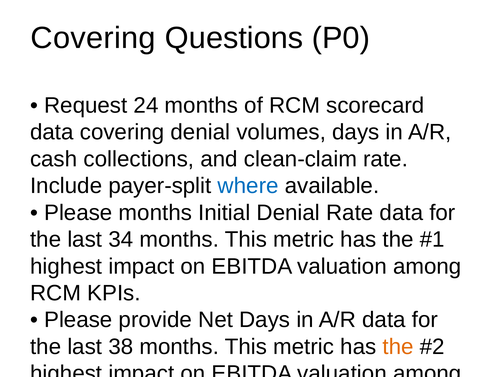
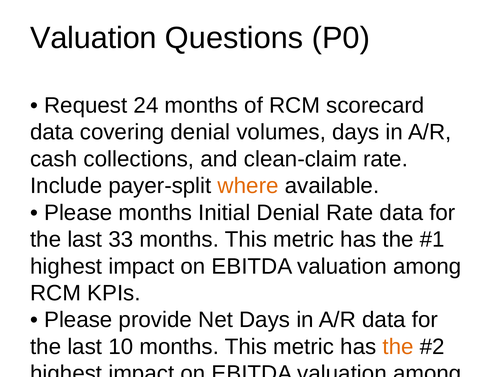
Covering at (93, 38): Covering -> Valuation
where colour: blue -> orange
34: 34 -> 33
38: 38 -> 10
